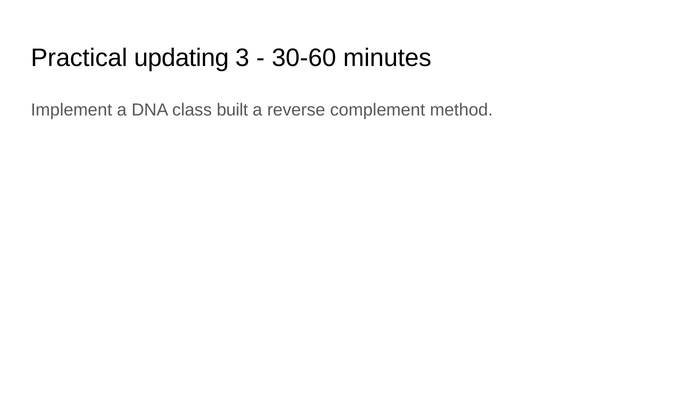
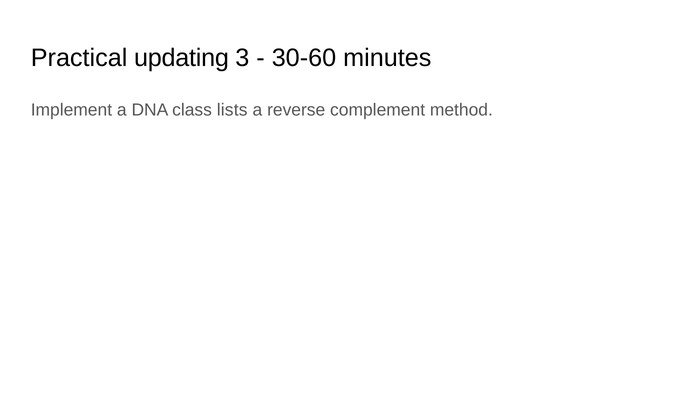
built: built -> lists
